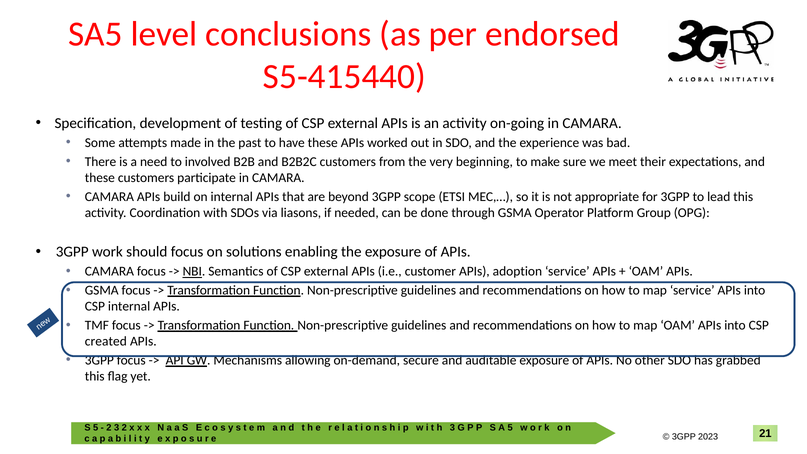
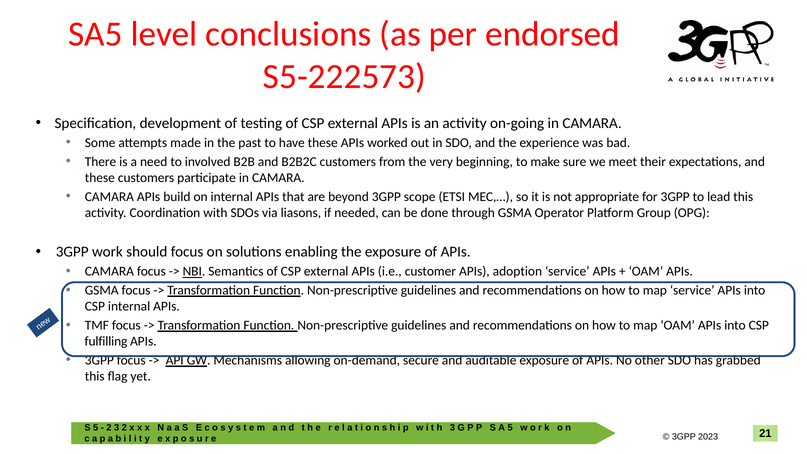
S5-415440: S5-415440 -> S5-222573
created: created -> fulfilling
